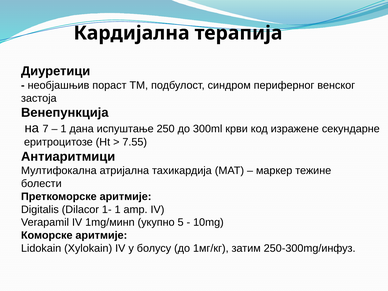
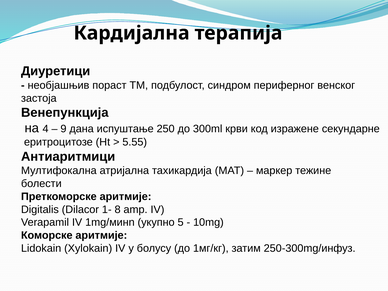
7: 7 -> 4
1 at (63, 129): 1 -> 9
7.55: 7.55 -> 5.55
1- 1: 1 -> 8
